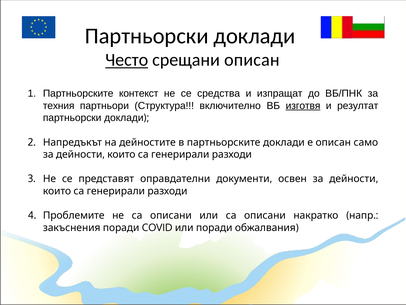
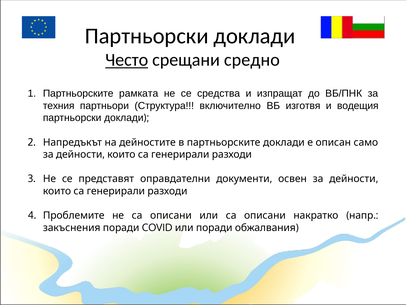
срещани описан: описан -> средно
контекст: контекст -> рамката
изготвя underline: present -> none
резултат: резултат -> водещия
